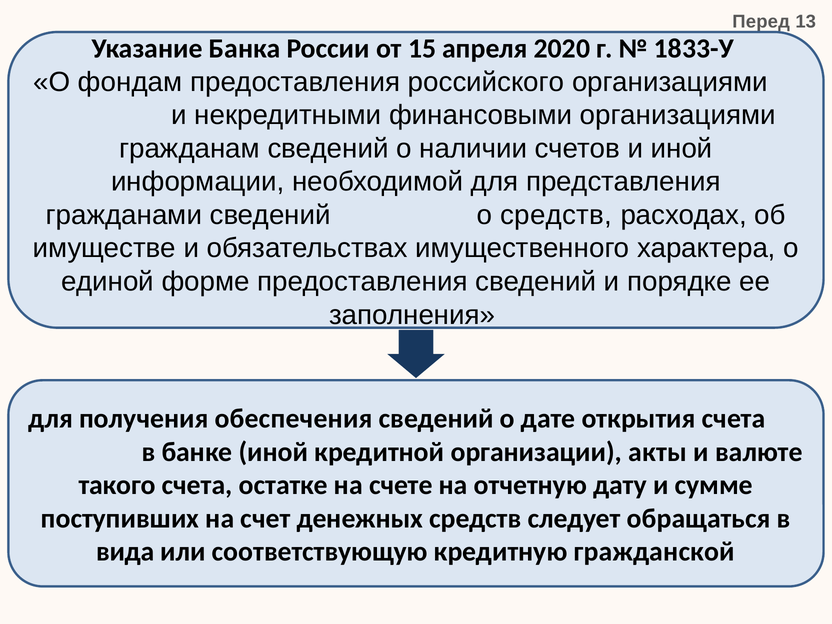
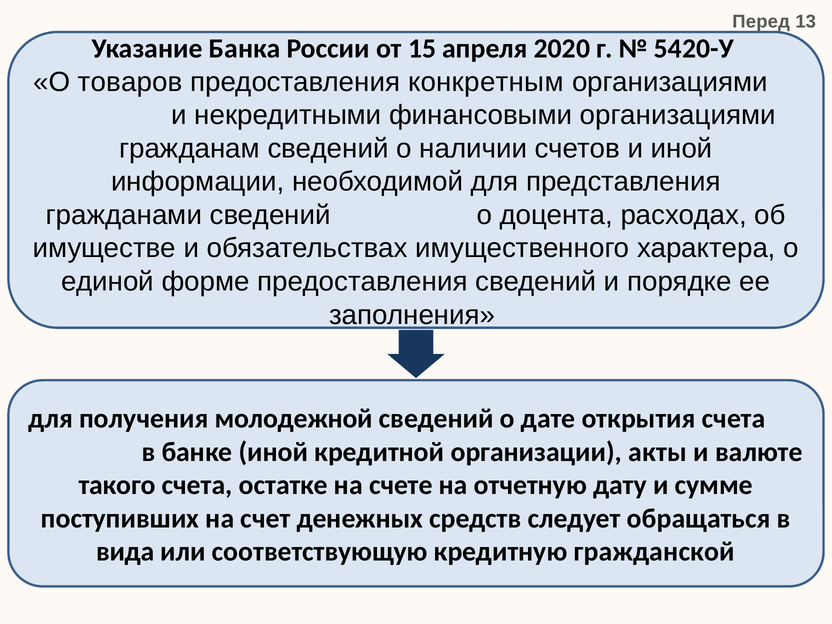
1833-У: 1833-У -> 5420-У
фондам: фондам -> товаров
российского: российского -> конкретным
о средств: средств -> доцента
обеспечения: обеспечения -> молодежной
